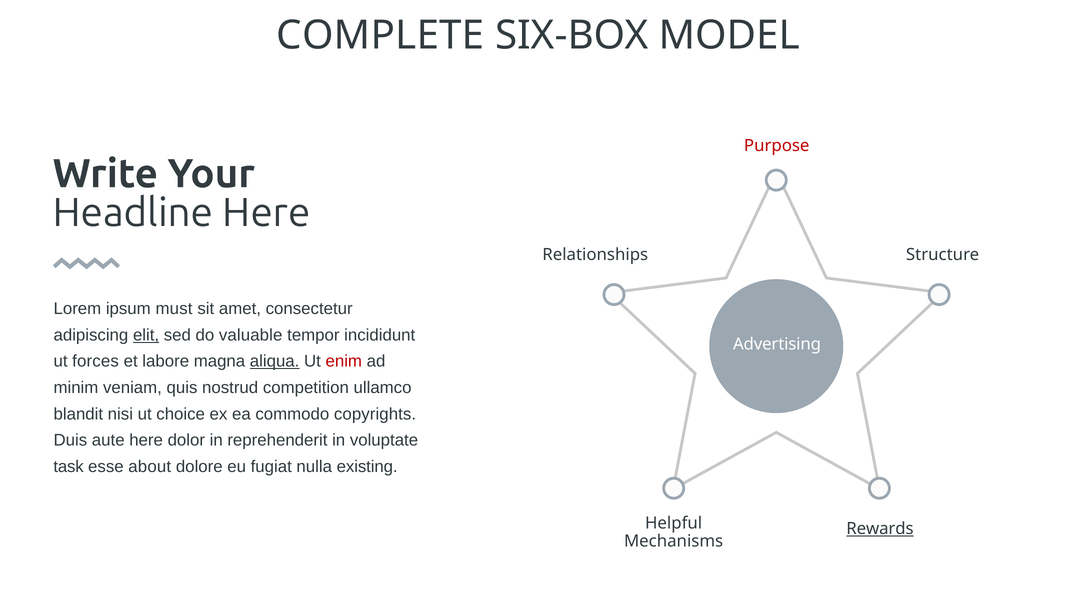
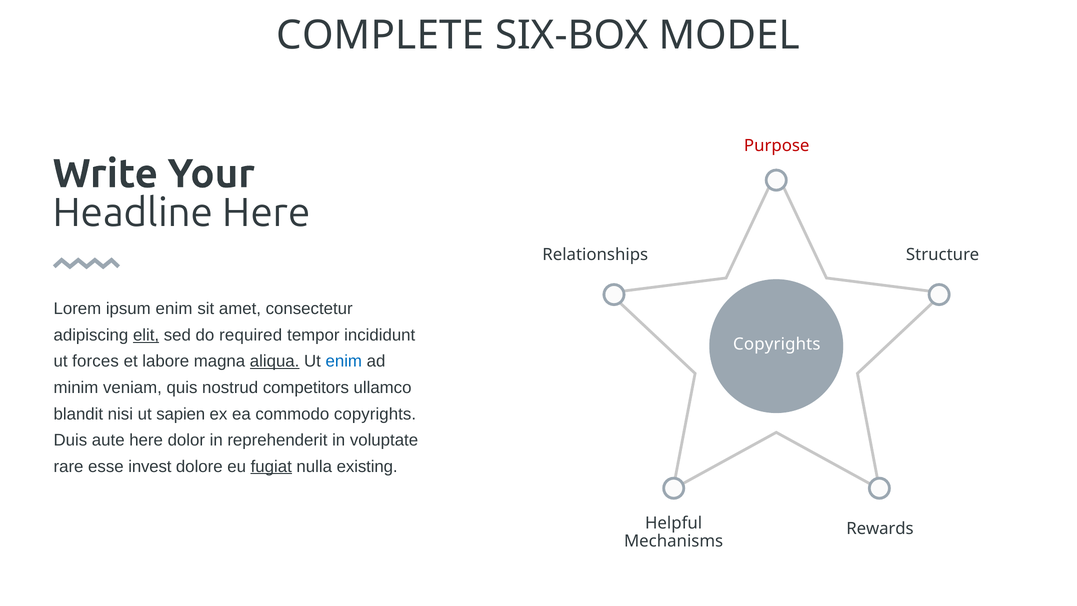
ipsum must: must -> enim
valuable: valuable -> required
Advertising at (777, 344): Advertising -> Copyrights
enim at (344, 361) colour: red -> blue
competition: competition -> competitors
choice: choice -> sapien
task: task -> rare
about: about -> invest
fugiat underline: none -> present
Rewards underline: present -> none
